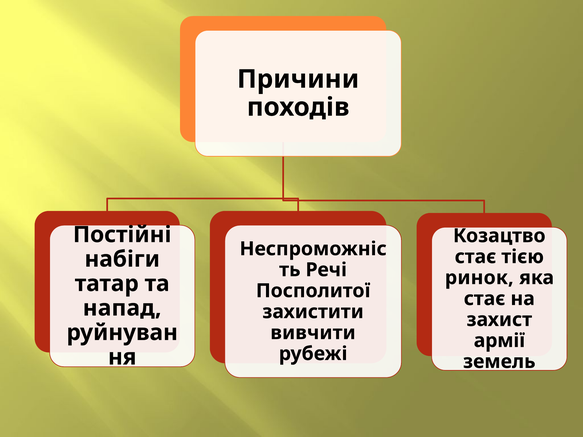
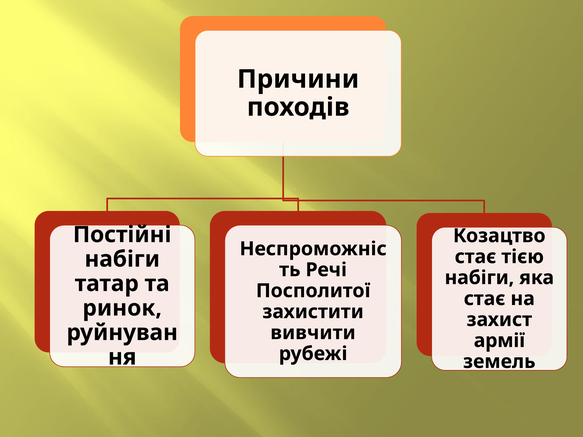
ринок at (479, 278): ринок -> набіги
напад: напад -> ринок
